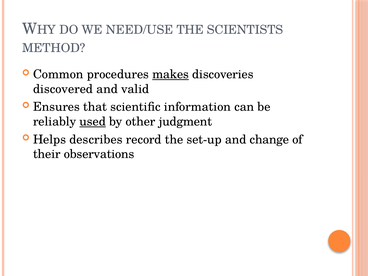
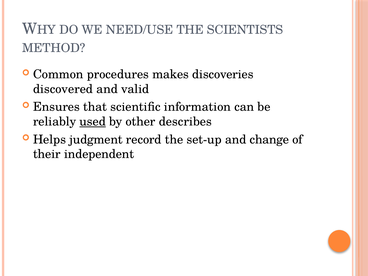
makes underline: present -> none
judgment: judgment -> describes
describes: describes -> judgment
observations: observations -> independent
